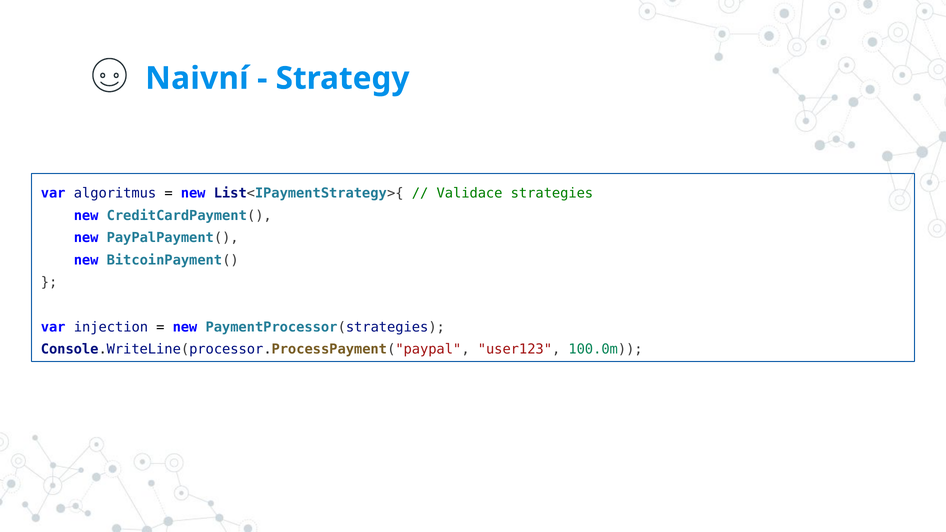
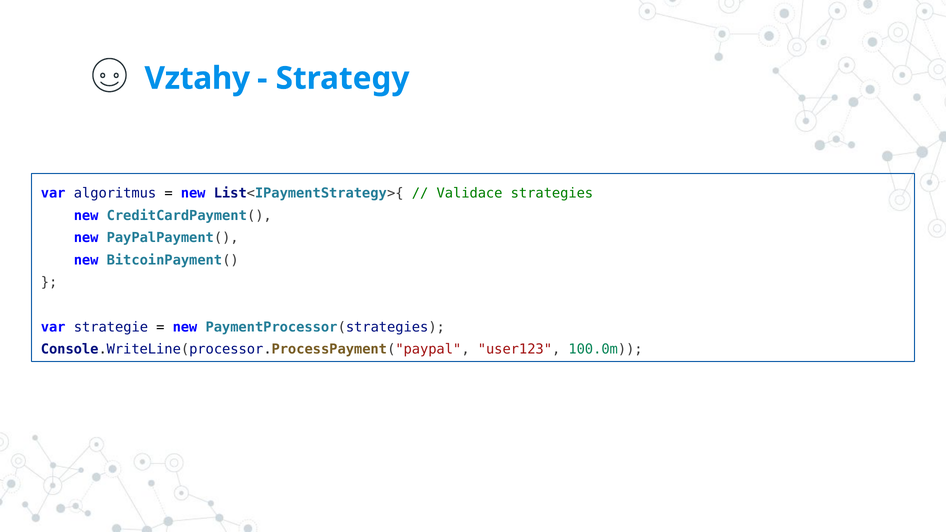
Naivní: Naivní -> Vztahy
injection: injection -> strategie
